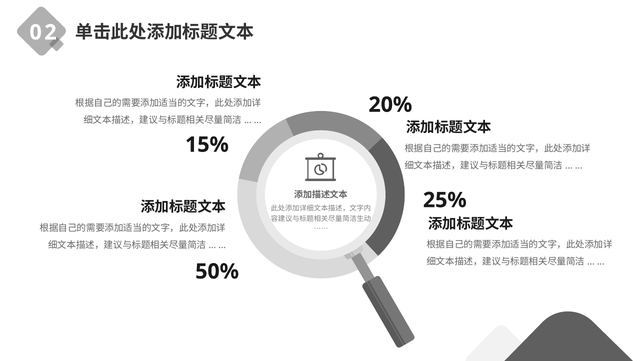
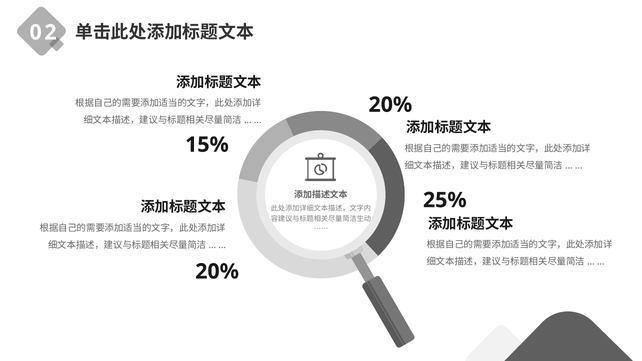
50% at (217, 272): 50% -> 20%
